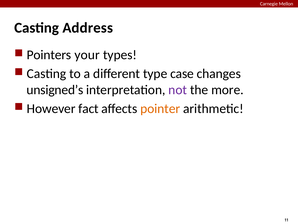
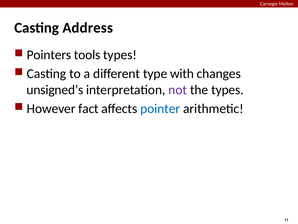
your: your -> tools
case: case -> with
the more: more -> types
pointer colour: orange -> blue
